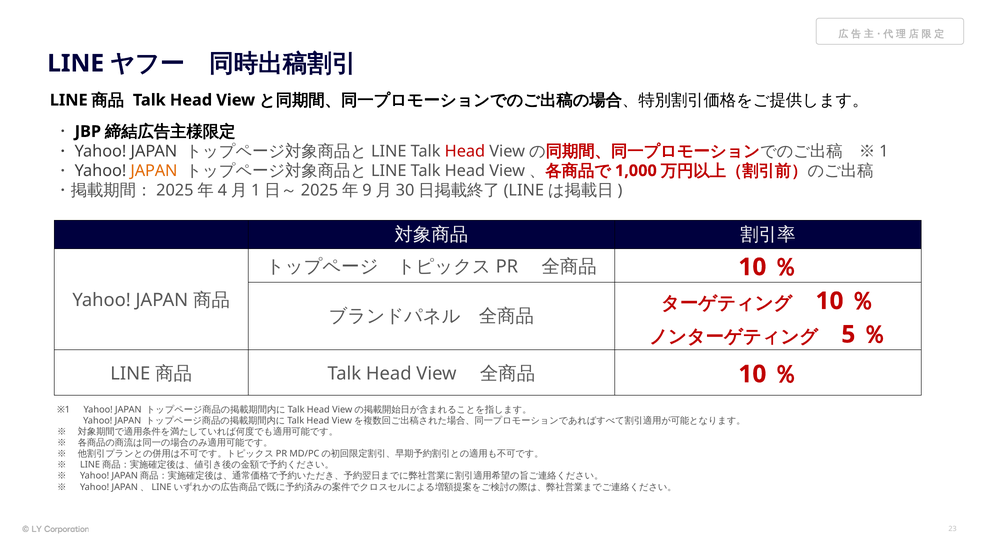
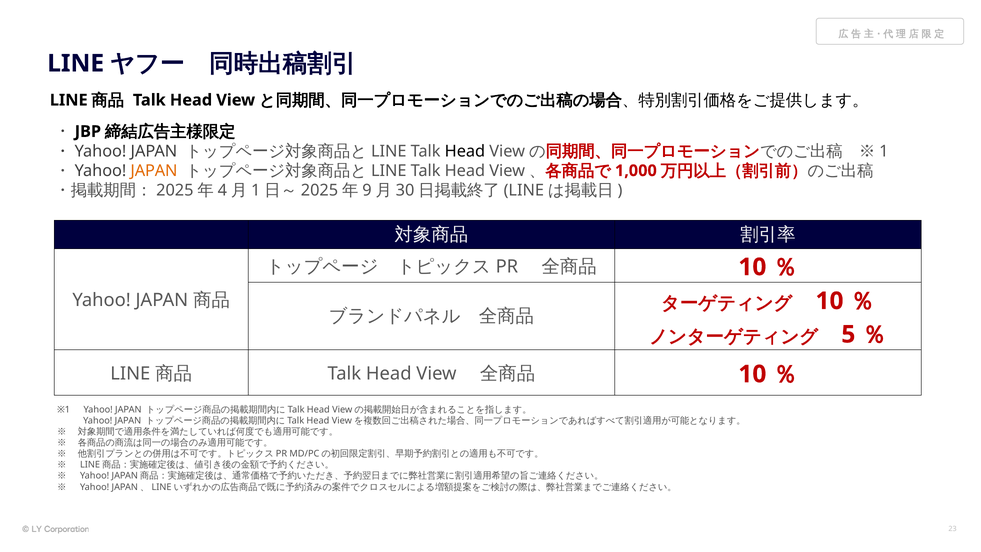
Head at (465, 151) colour: red -> black
